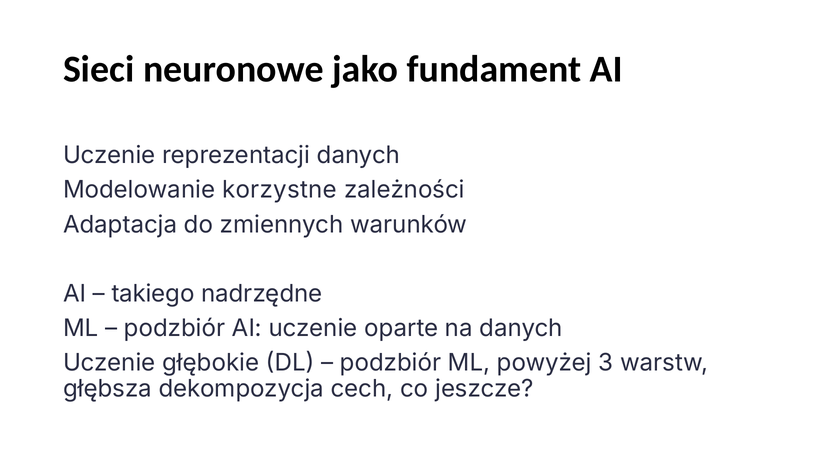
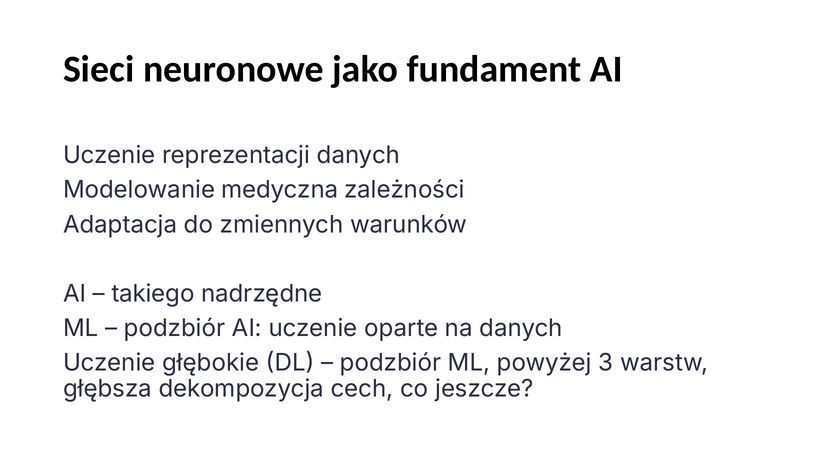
korzystne: korzystne -> medyczna
